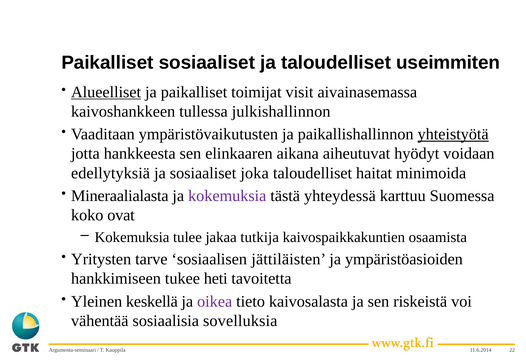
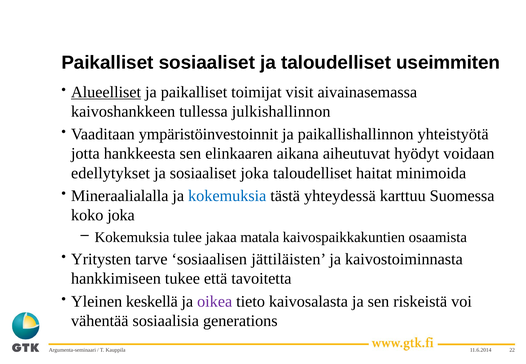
ympäristövaikutusten: ympäristövaikutusten -> ympäristöinvestoinnit
yhteistyötä underline: present -> none
edellytyksiä: edellytyksiä -> edellytykset
Mineraalialasta: Mineraalialasta -> Mineraalialalla
kokemuksia at (227, 196) colour: purple -> blue
koko ovat: ovat -> joka
tutkija: tutkija -> matala
ympäristöasioiden: ympäristöasioiden -> kaivostoiminnasta
heti: heti -> että
sovelluksia: sovelluksia -> generations
